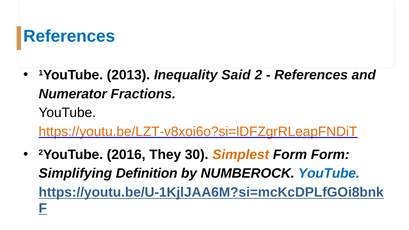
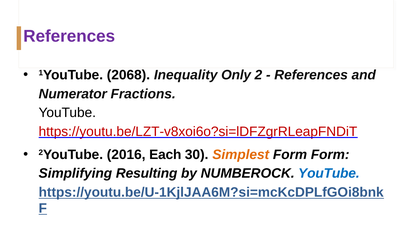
References at (69, 36) colour: blue -> purple
2013: 2013 -> 2068
Said: Said -> Only
https://youtu.be/LZT-v8xoi6o?si=lDFZgrRLeapFNDiT colour: orange -> red
They: They -> Each
Definition: Definition -> Resulting
